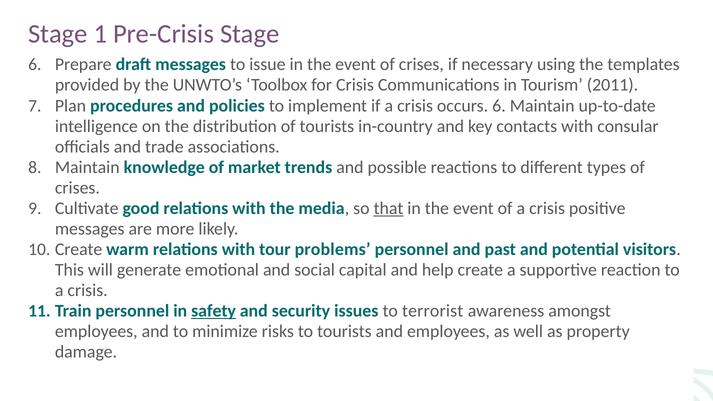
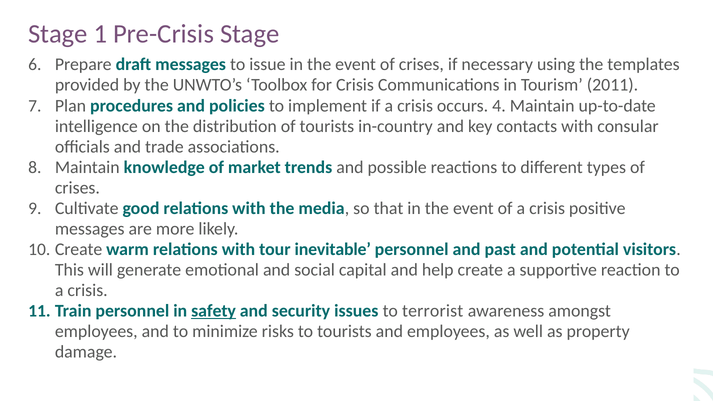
occurs 6: 6 -> 4
that underline: present -> none
problems: problems -> inevitable
